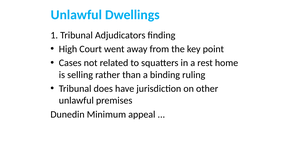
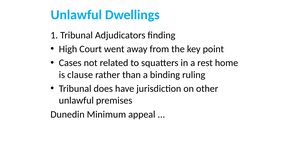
selling: selling -> clause
